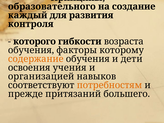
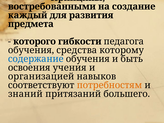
образовательного: образовательного -> востребованными
контроля: контроля -> предмета
возраста: возраста -> педагога
факторы: факторы -> средства
содержание colour: orange -> blue
дети: дети -> быть
прежде: прежде -> знаний
